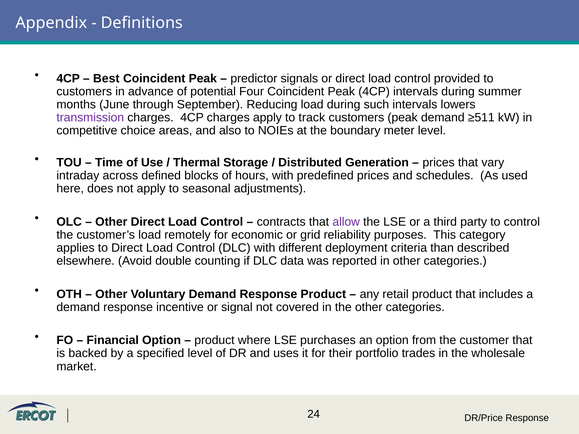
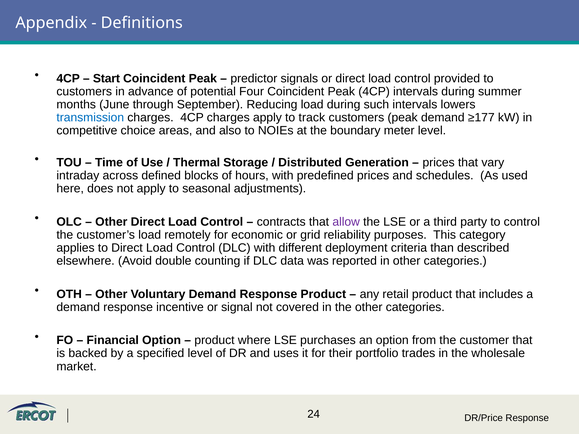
Best: Best -> Start
transmission colour: purple -> blue
≥511: ≥511 -> ≥177
